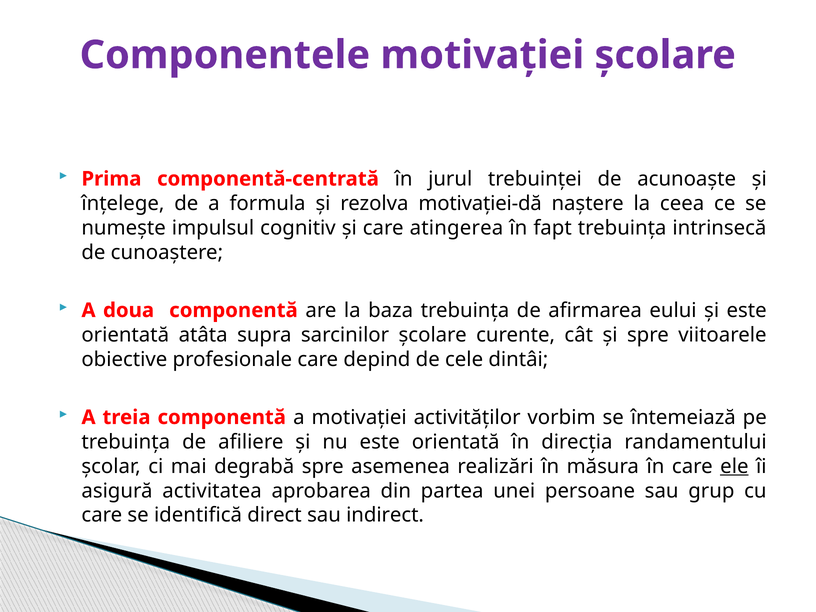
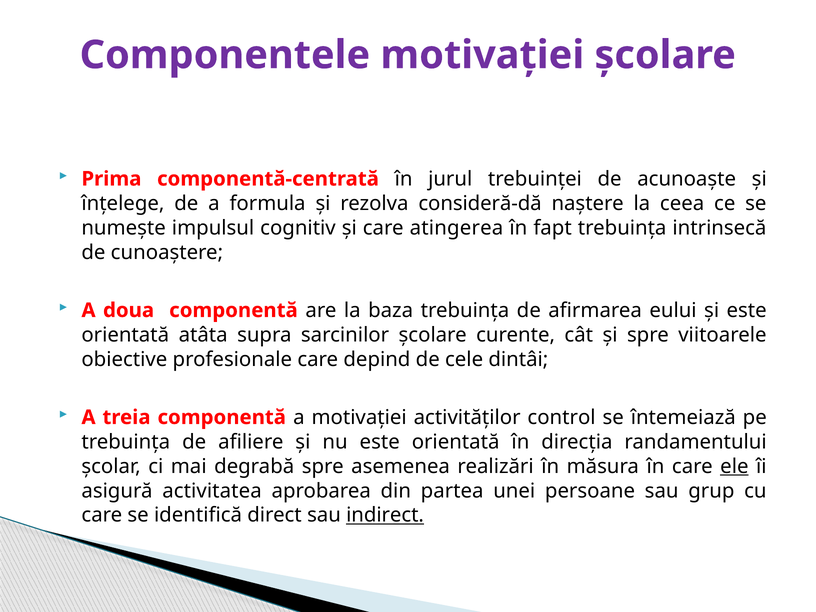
motivaţiei-dă: motivaţiei-dă -> consideră-dă
vorbim: vorbim -> control
indirect underline: none -> present
